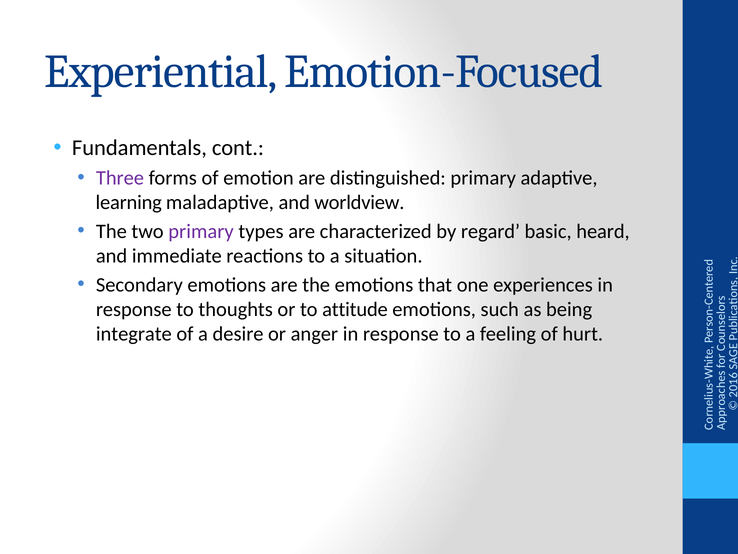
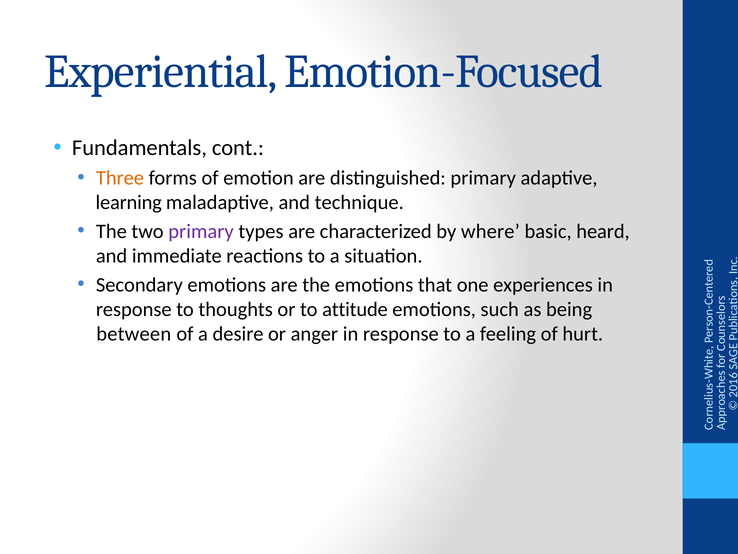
Three colour: purple -> orange
worldview: worldview -> technique
regard: regard -> where
integrate: integrate -> between
